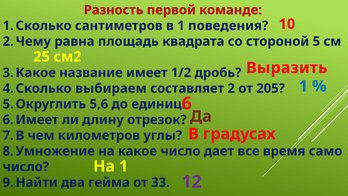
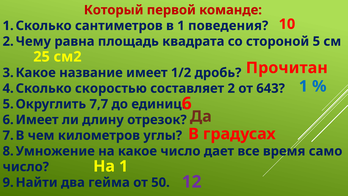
Разность: Разность -> Который
Выразить: Выразить -> Прочитан
выбираем: выбираем -> скоростью
205: 205 -> 643
5,6: 5,6 -> 7,7
33: 33 -> 50
